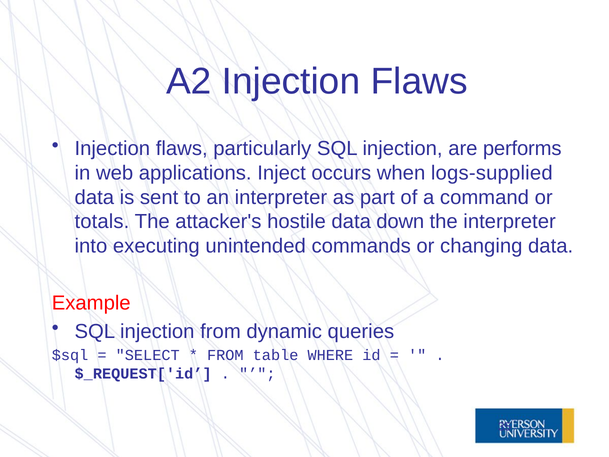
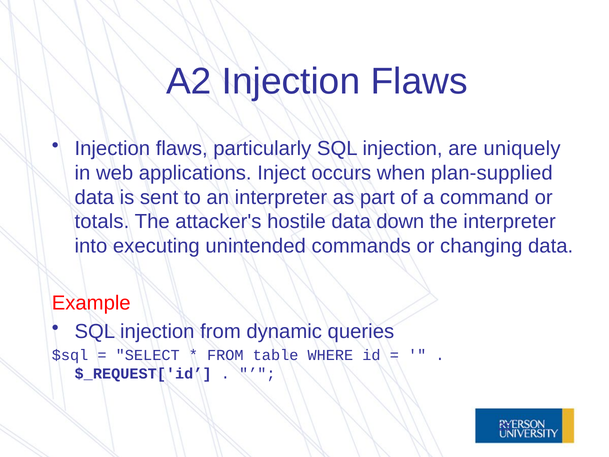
performs: performs -> uniquely
logs-supplied: logs-supplied -> plan-supplied
